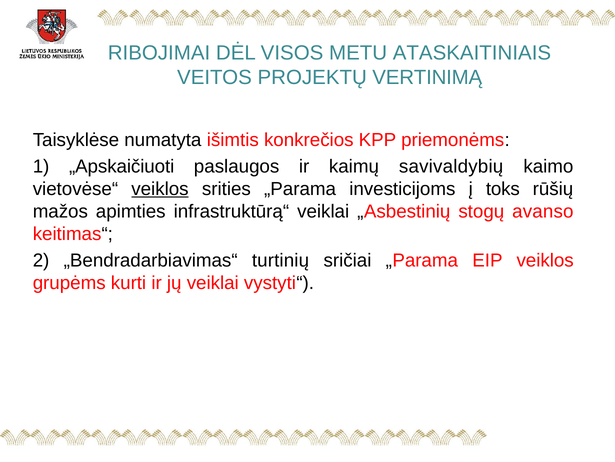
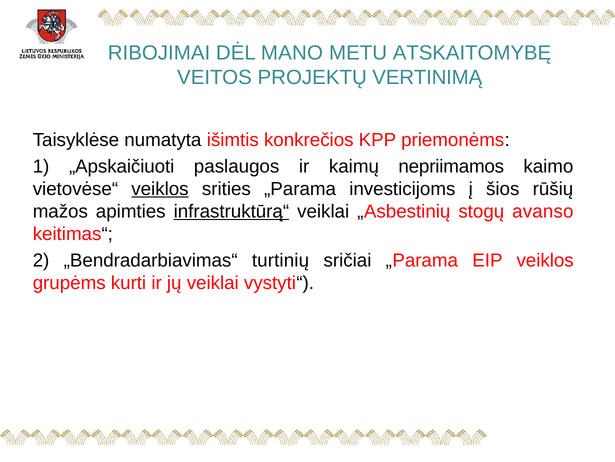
VISOS: VISOS -> MANO
ATASKAITINIAIS: ATASKAITINIAIS -> ATSKAITOMYBĘ
savivaldybių: savivaldybių -> nepriimamos
toks: toks -> šios
infrastruktūrą“ underline: none -> present
